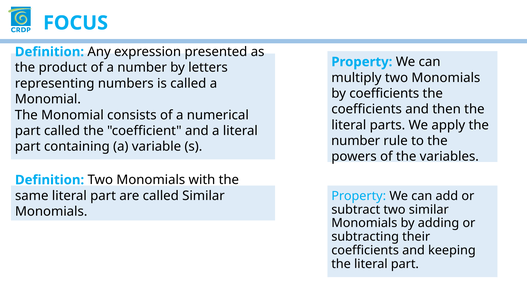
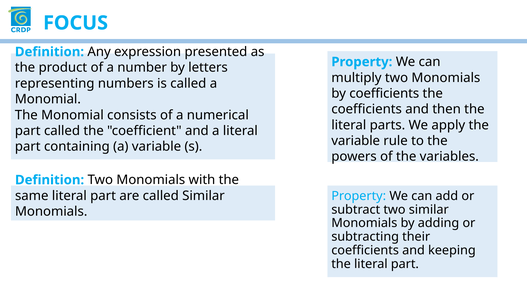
number at (356, 141): number -> variable
